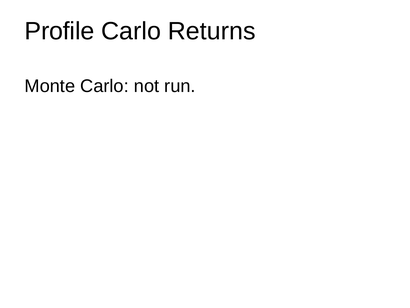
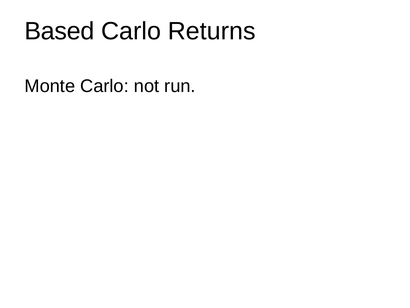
Profile: Profile -> Based
